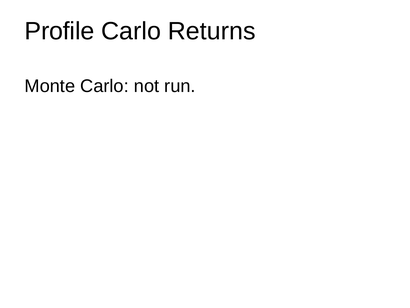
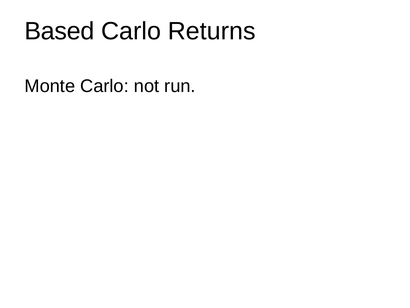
Profile: Profile -> Based
